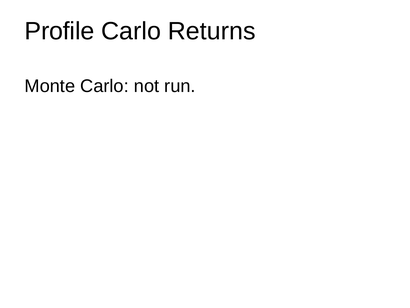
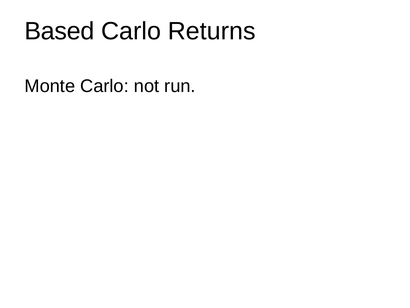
Profile: Profile -> Based
